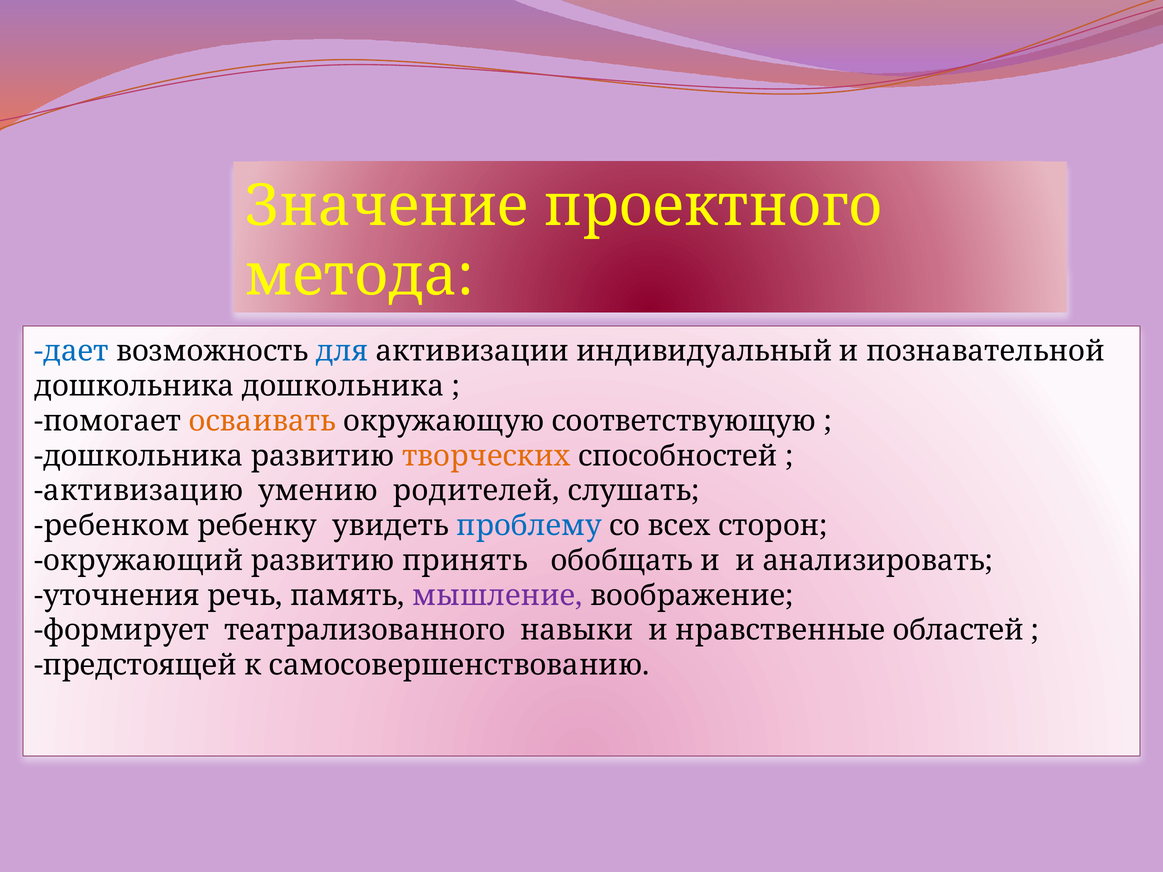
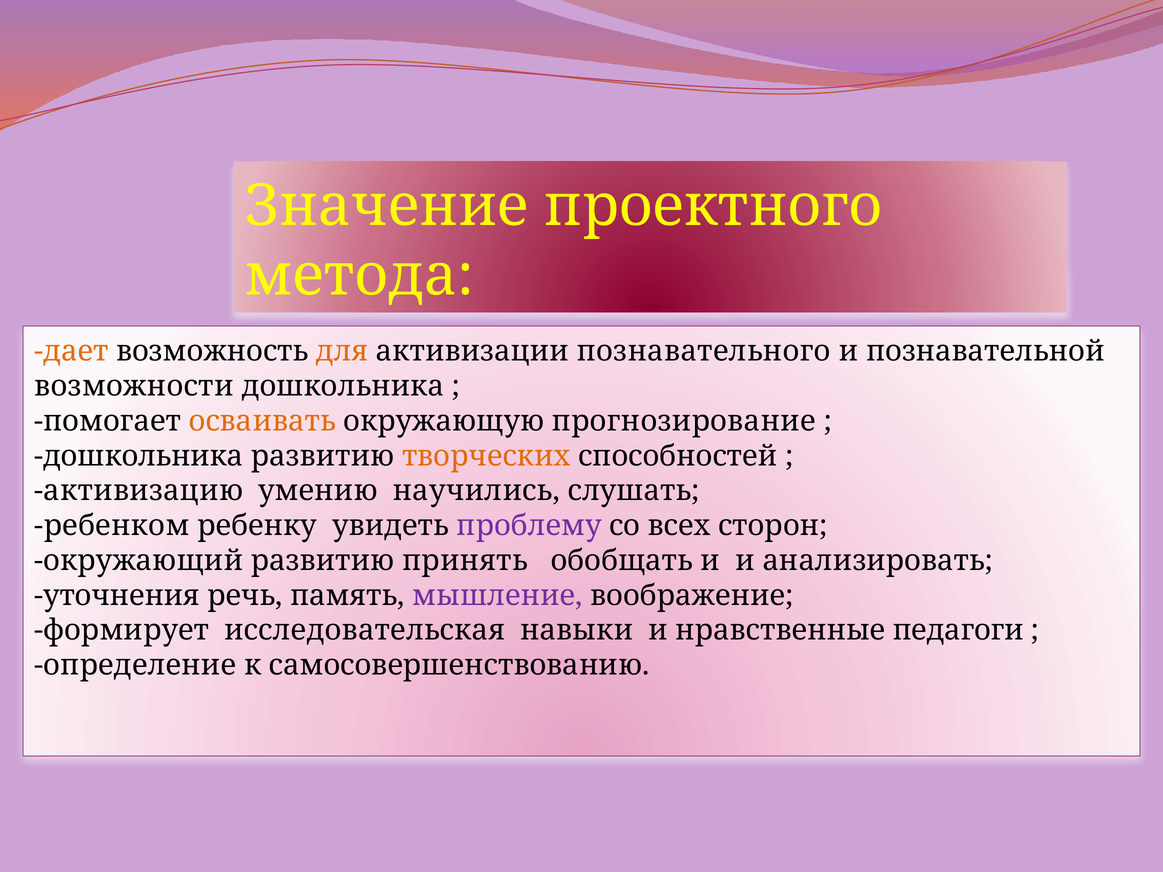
дает colour: blue -> orange
для colour: blue -> orange
индивидуальный: индивидуальный -> познавательного
дошкольника at (134, 386): дошкольника -> возможности
соответствующую: соответствующую -> прогнозирование
родителей: родителей -> научились
проблему colour: blue -> purple
театрализованного: театрализованного -> исследовательская
областей: областей -> педагоги
предстоящей: предстоящей -> определение
